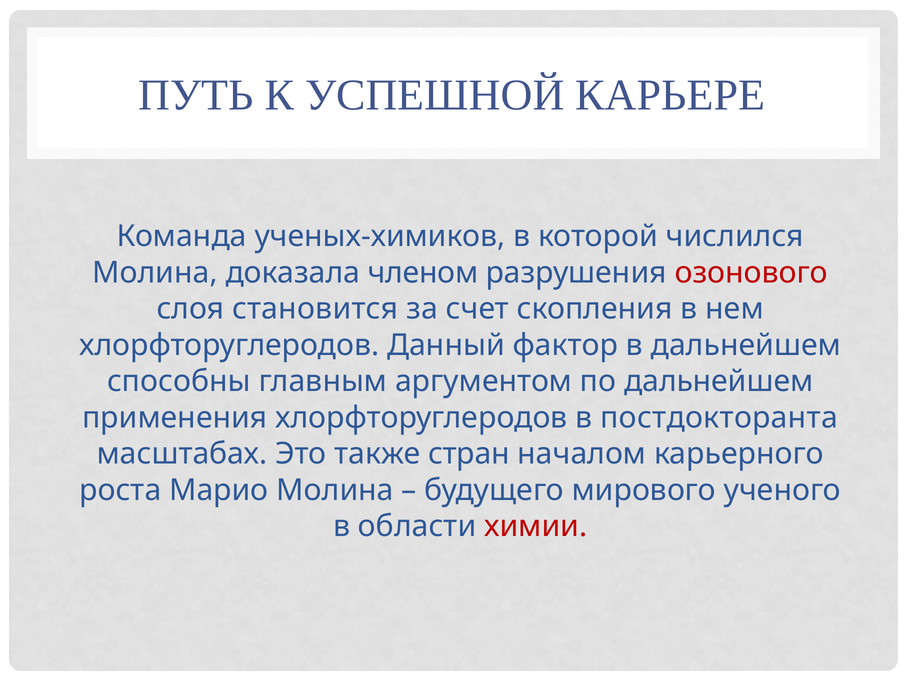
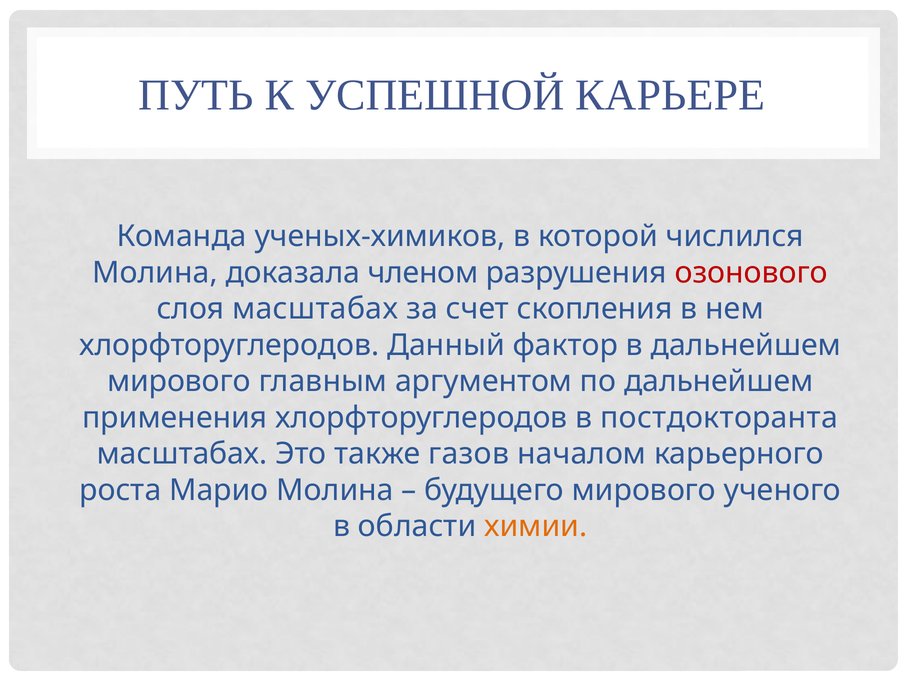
слоя становится: становится -> масштабах
способны at (179, 381): способны -> мирового
стран: стран -> газов
химии colour: red -> orange
